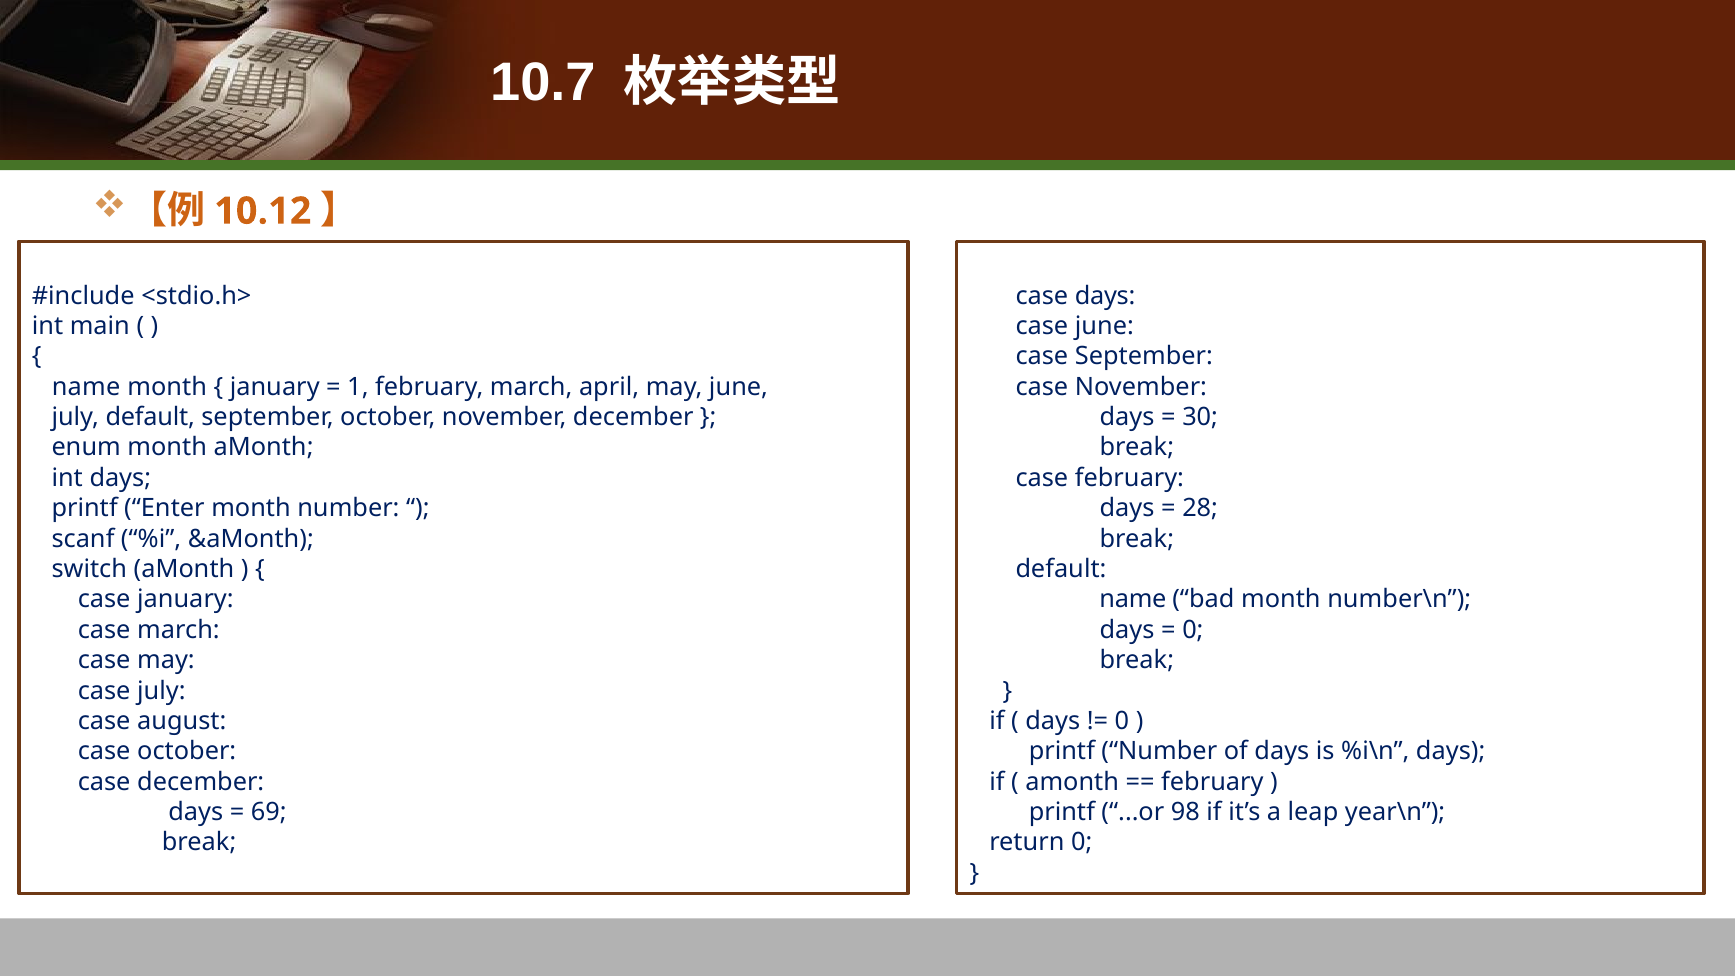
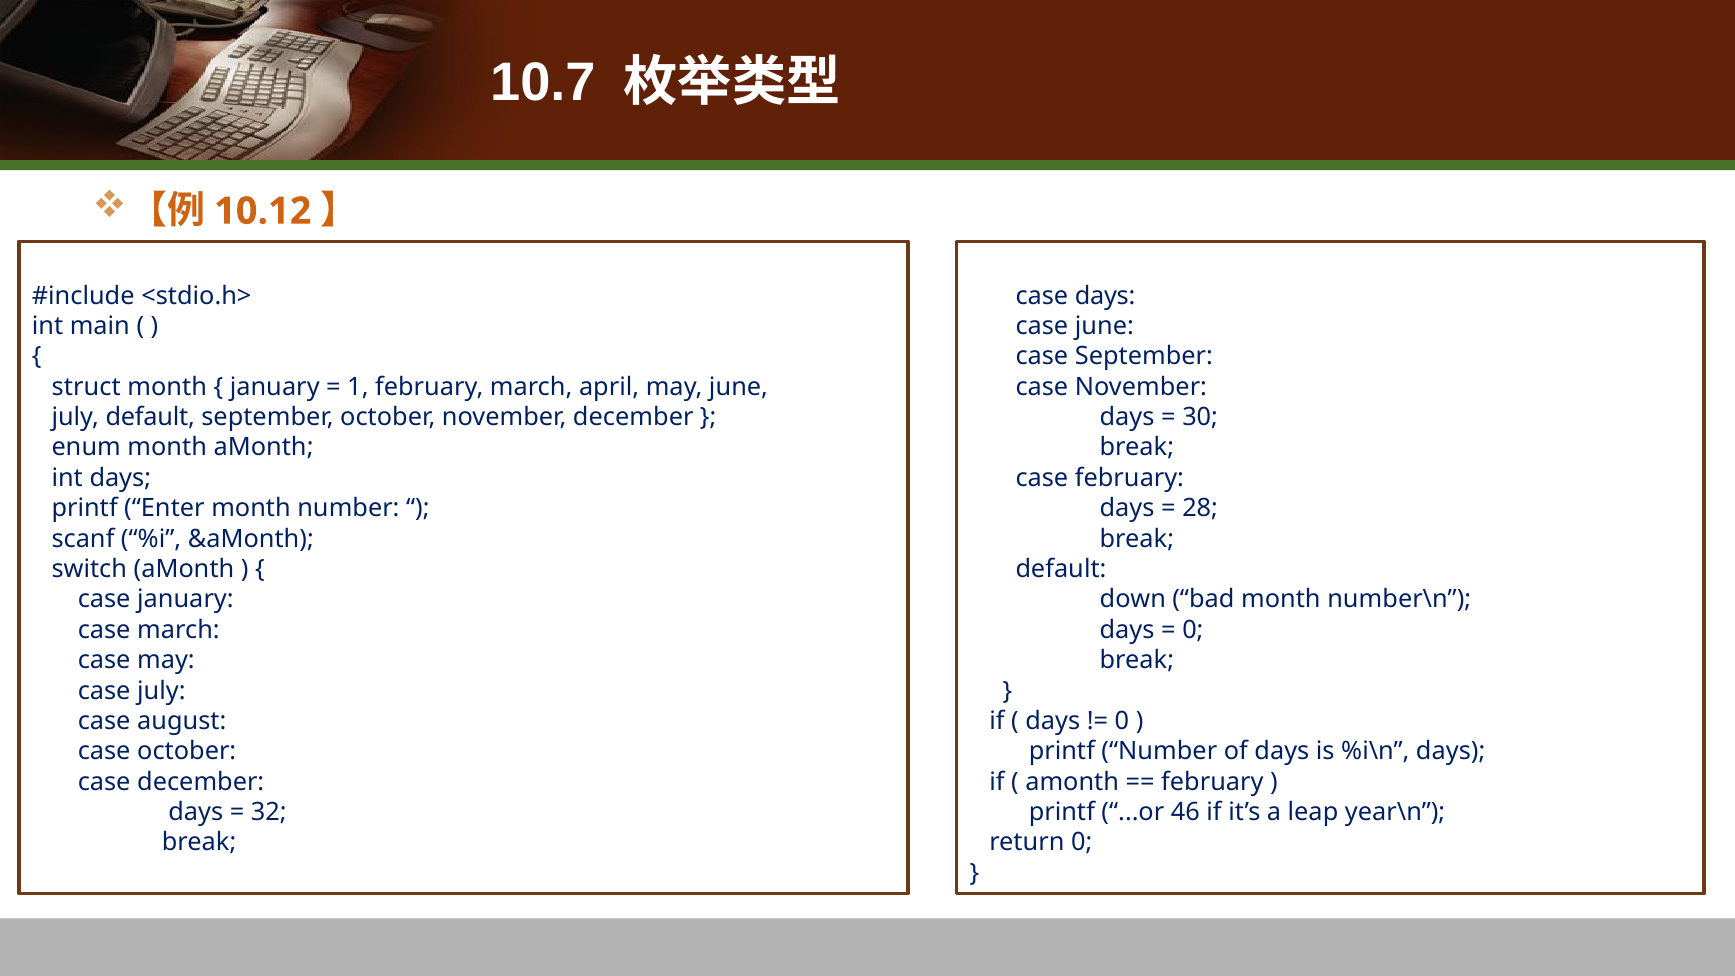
name at (86, 387): name -> struct
name at (1133, 599): name -> down
69: 69 -> 32
98: 98 -> 46
